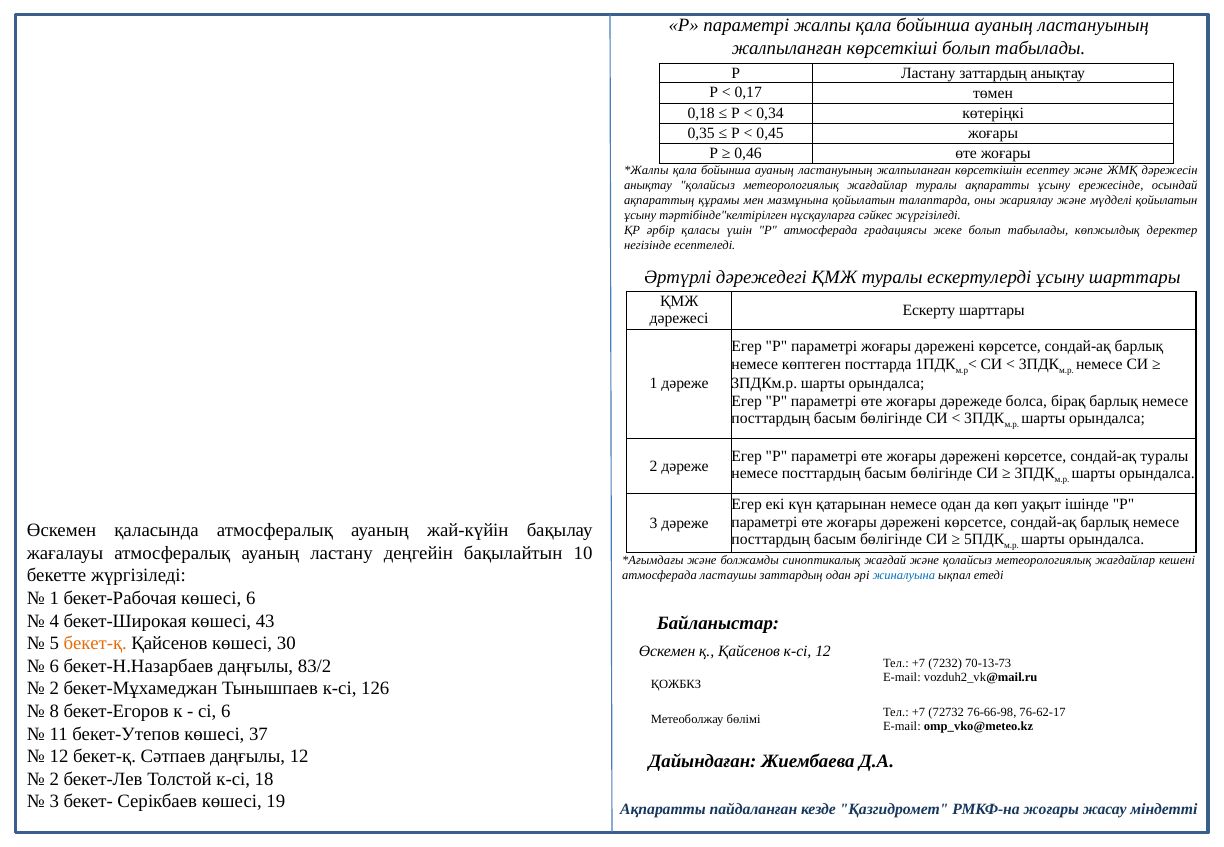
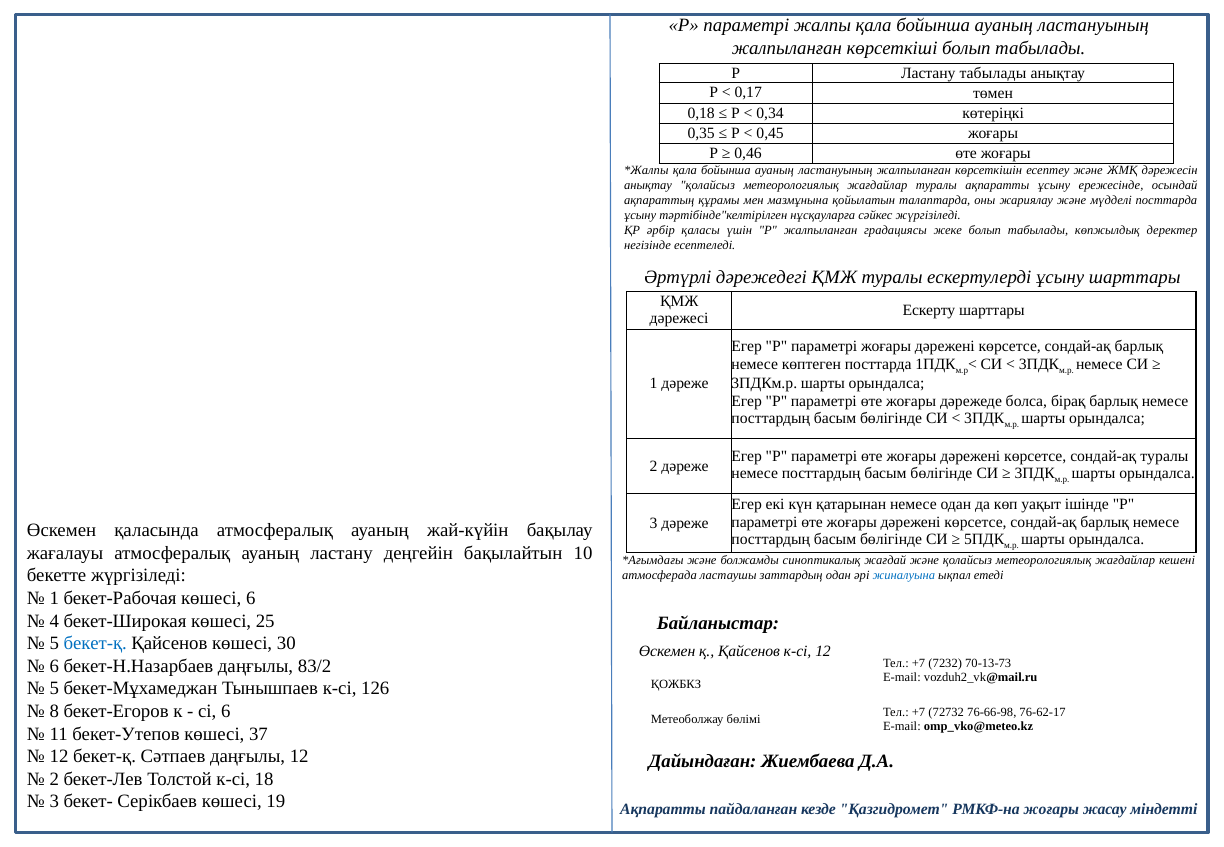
Ластану заттардың: заттардың -> табылады
мүдделі қойылатын: қойылатын -> посттарда
Р атмосферада: атмосферада -> жалпыланған
43: 43 -> 25
бекет-қ at (95, 644) colour: orange -> blue
2 at (54, 689): 2 -> 5
